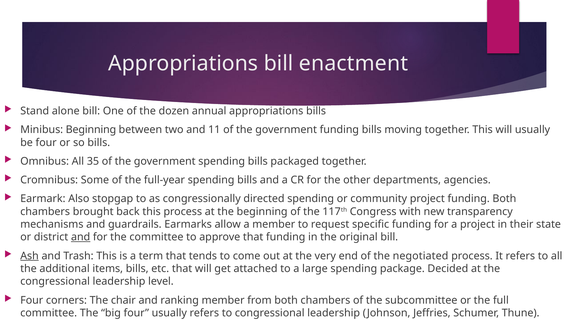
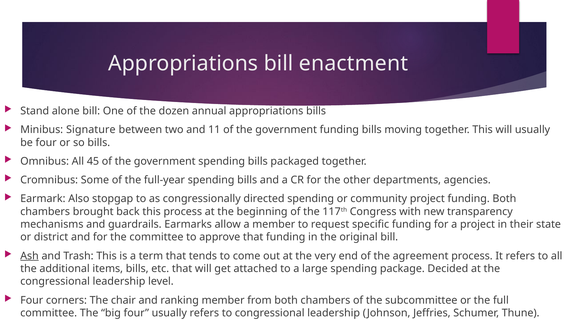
Minibus Beginning: Beginning -> Signature
35: 35 -> 45
and at (81, 237) underline: present -> none
negotiated: negotiated -> agreement
